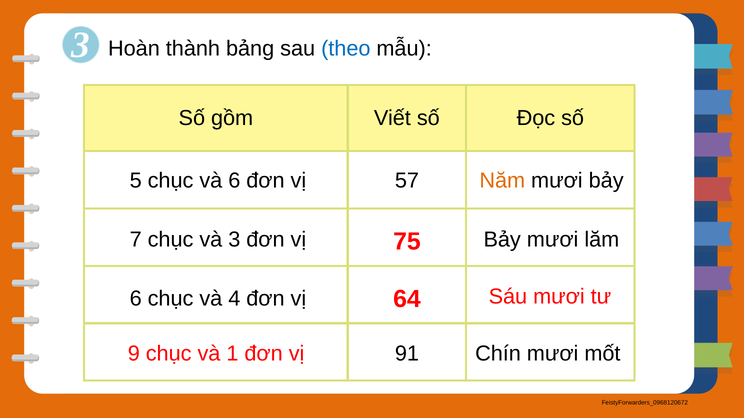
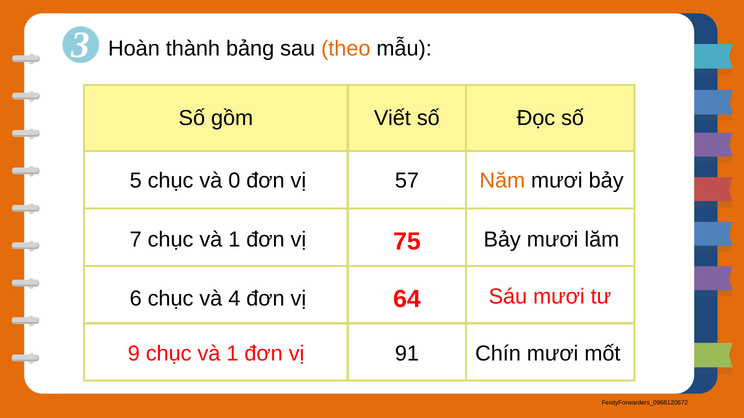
theo colour: blue -> orange
và 6: 6 -> 0
7 chục và 3: 3 -> 1
